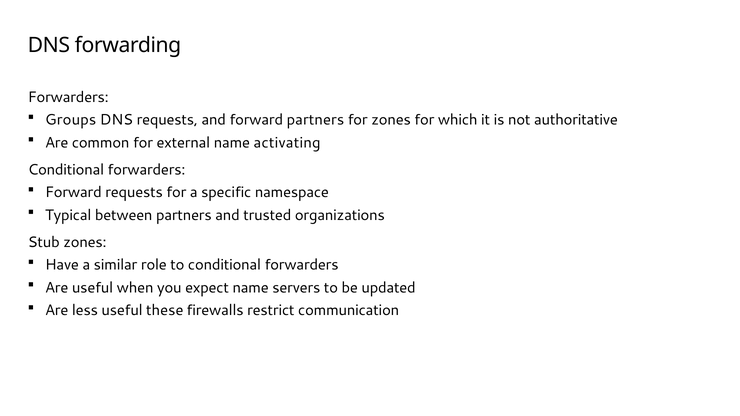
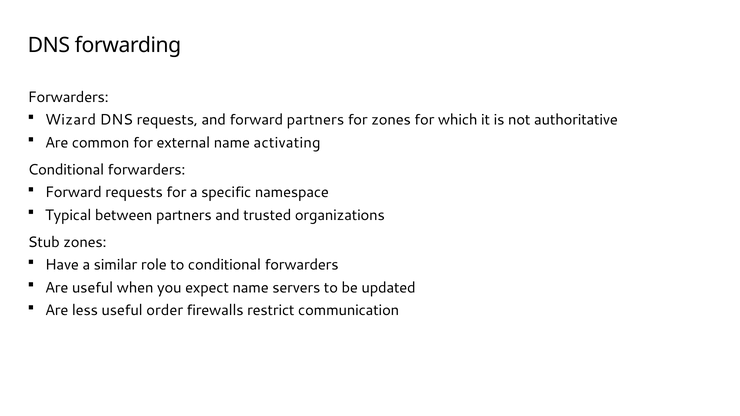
Groups: Groups -> Wizard
these: these -> order
